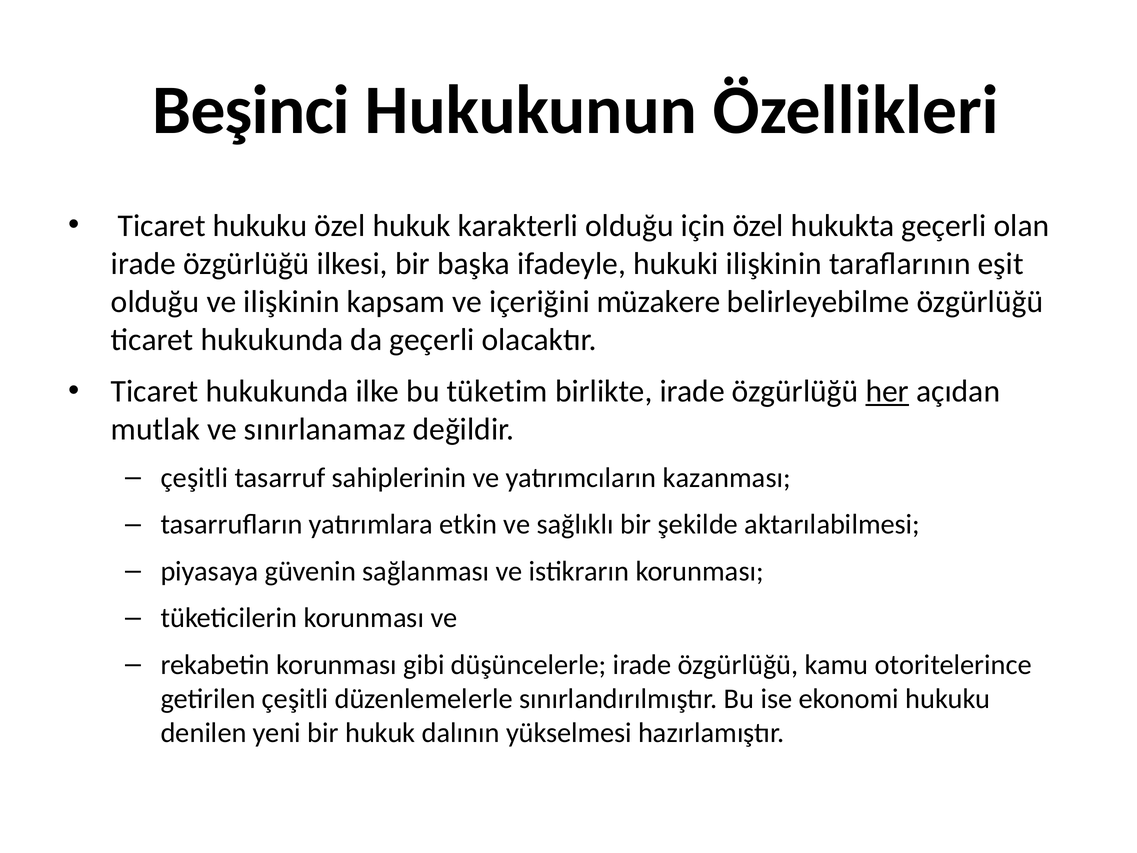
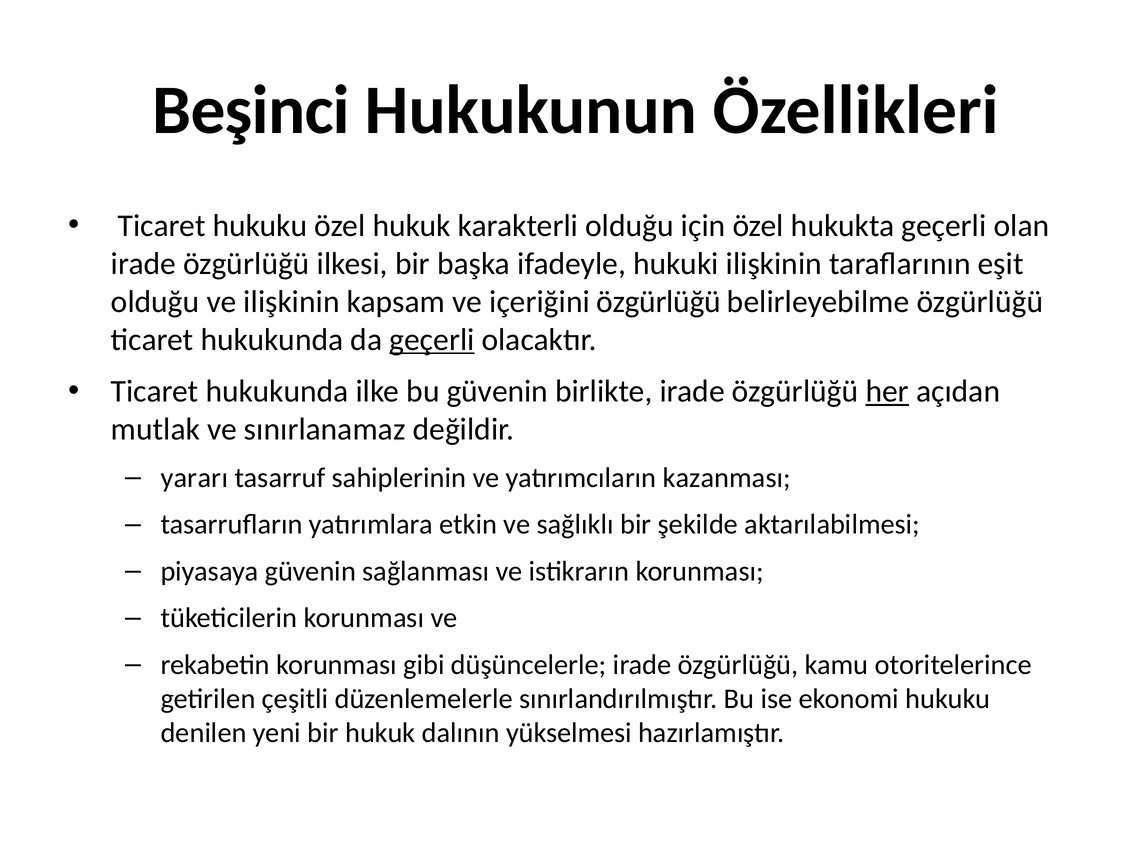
içeriğini müzakere: müzakere -> özgürlüğü
geçerli at (432, 340) underline: none -> present
bu tüketim: tüketim -> güvenin
çeşitli at (194, 478): çeşitli -> yararı
